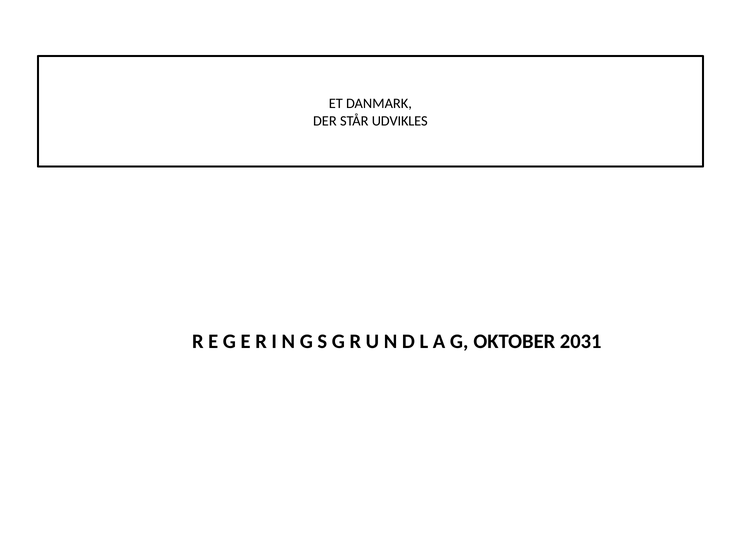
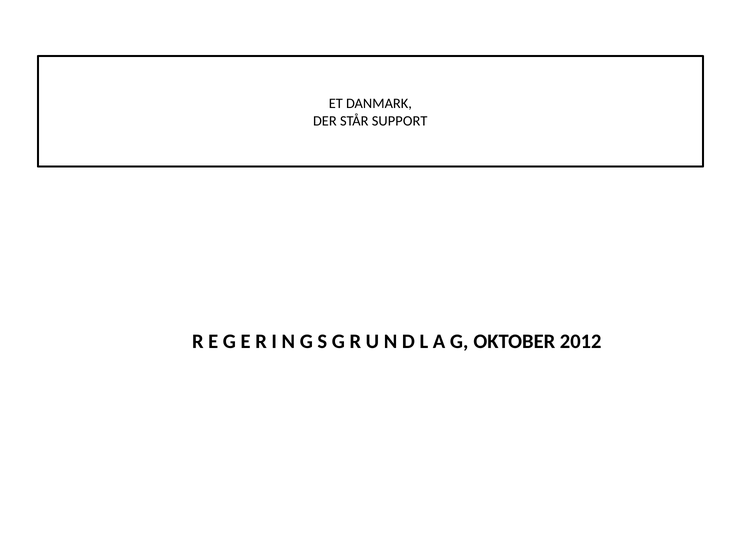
UDVIKLES: UDVIKLES -> SUPPORT
2031: 2031 -> 2012
